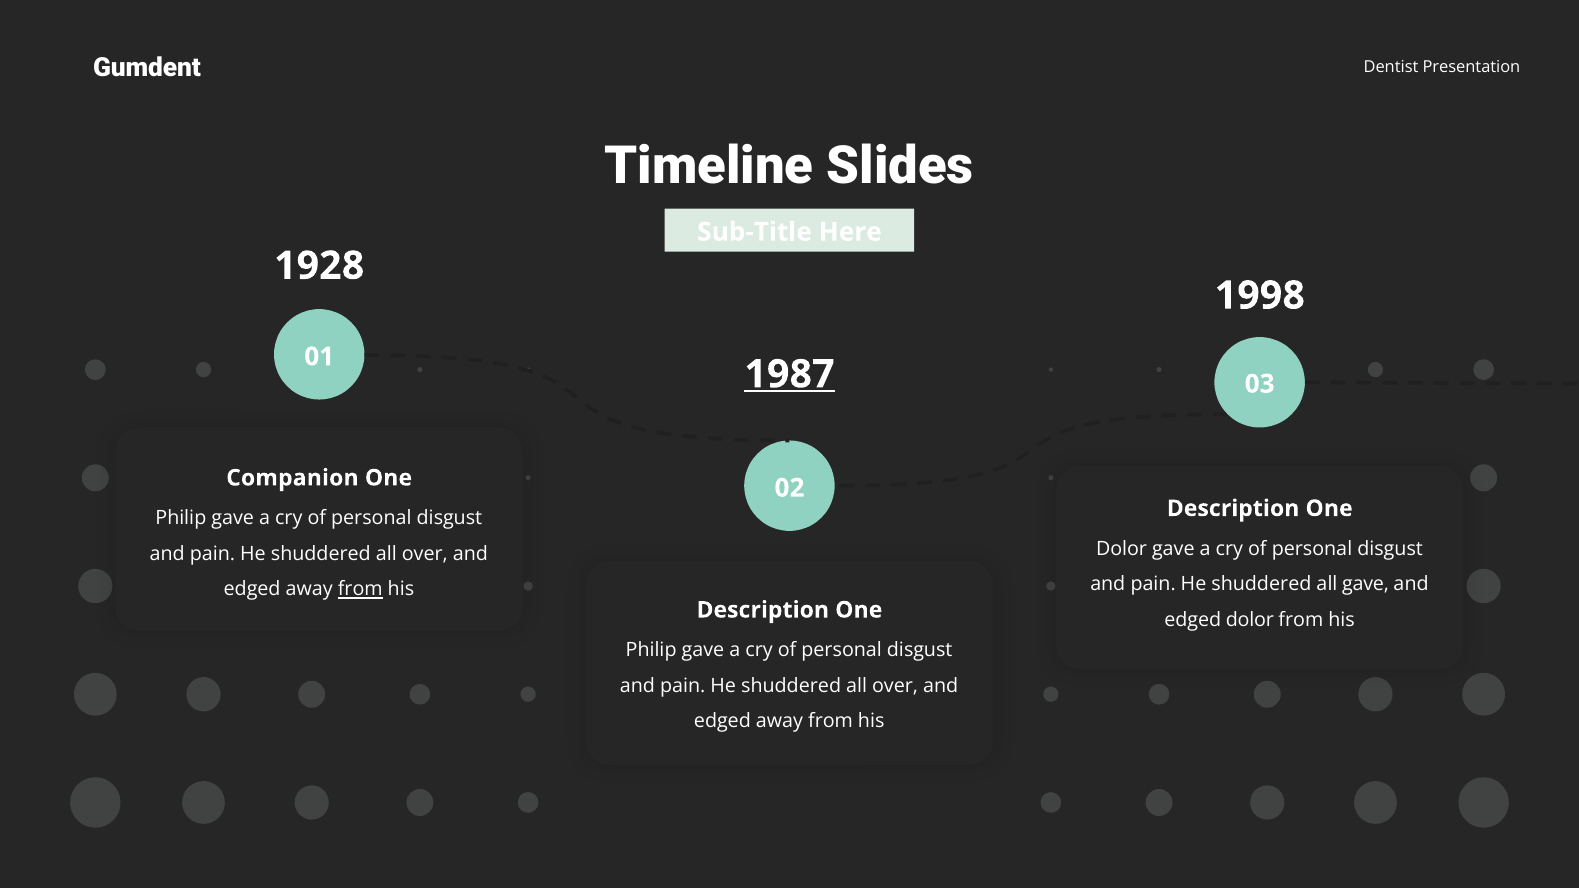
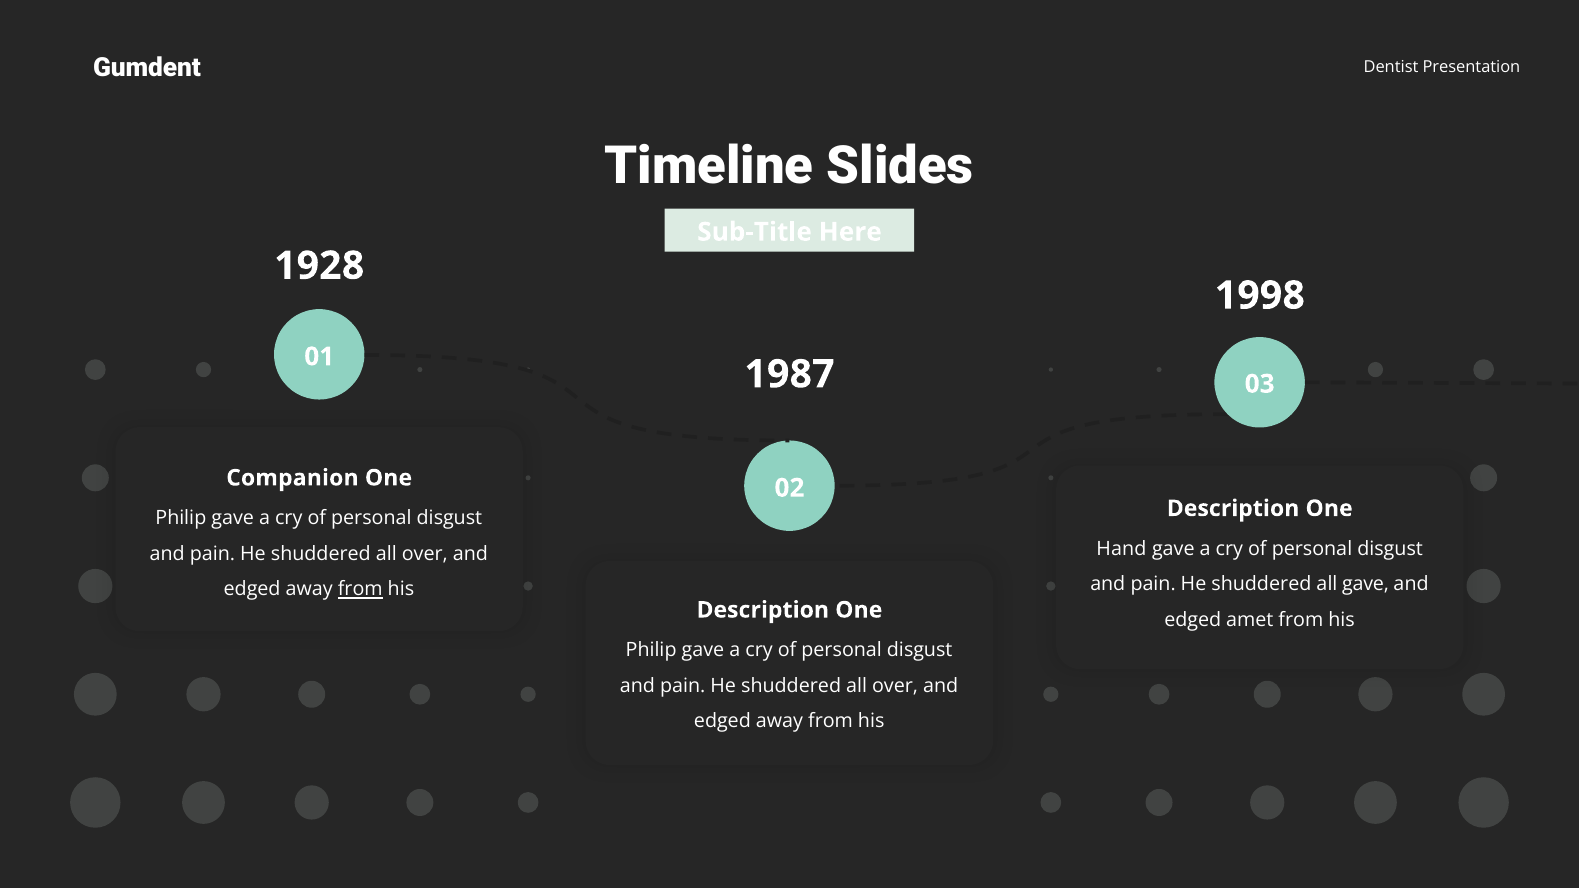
1987 underline: present -> none
Dolor at (1122, 549): Dolor -> Hand
edged dolor: dolor -> amet
